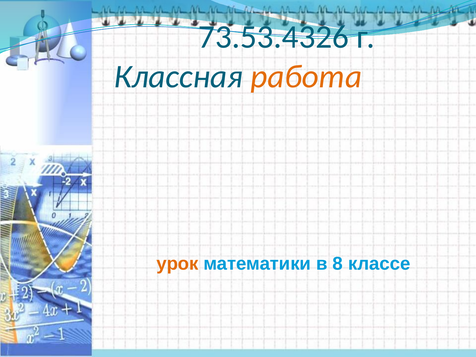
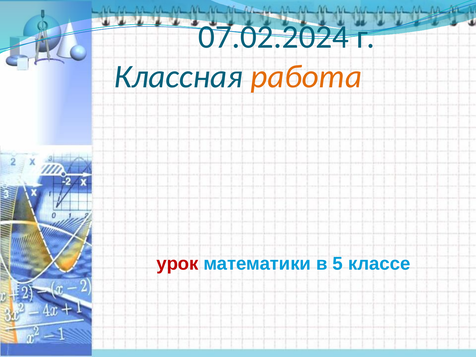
73.53.4326: 73.53.4326 -> 07.02.2024
урок colour: orange -> red
8: 8 -> 5
